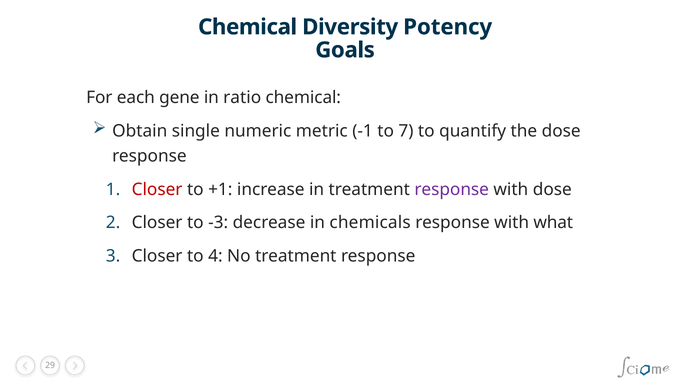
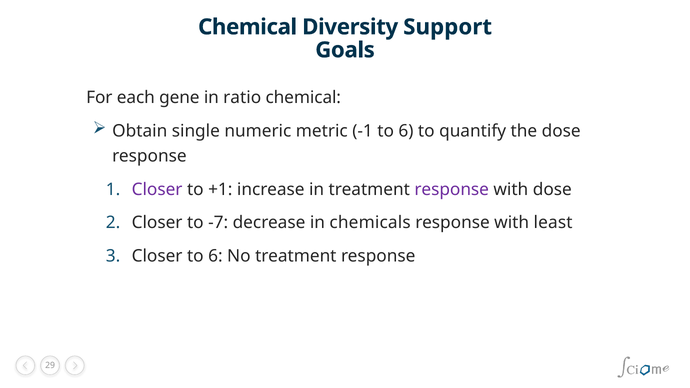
Potency: Potency -> Support
-1 to 7: 7 -> 6
Closer at (157, 189) colour: red -> purple
-3: -3 -> -7
what: what -> least
Closer to 4: 4 -> 6
